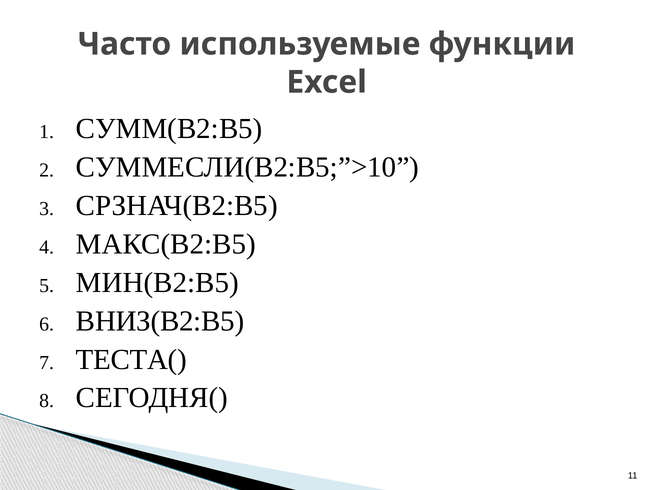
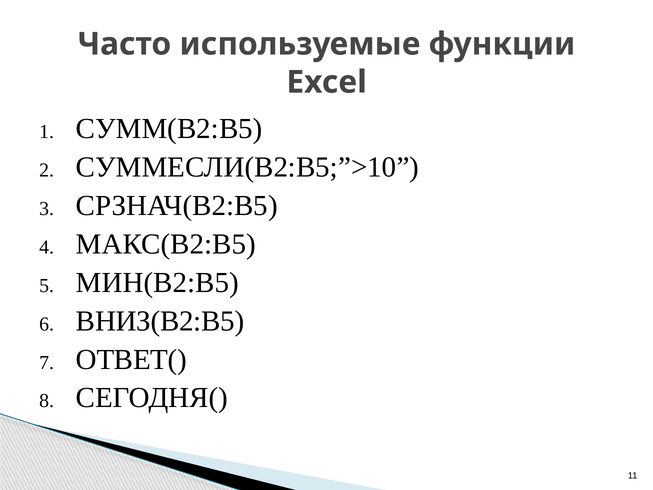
ТЕСТА(: ТЕСТА( -> ОТВЕТ(
